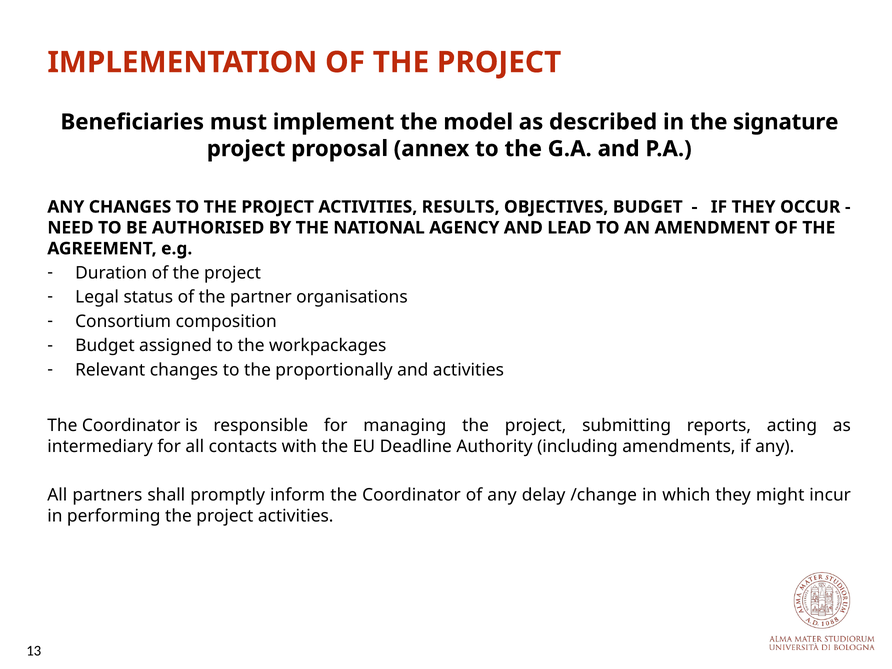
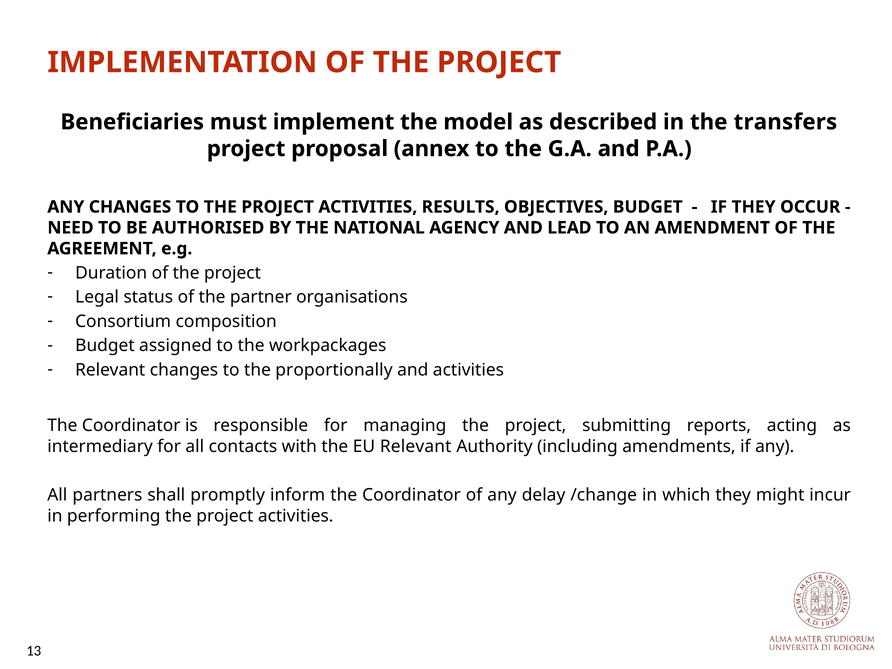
signature: signature -> transfers
EU Deadline: Deadline -> Relevant
